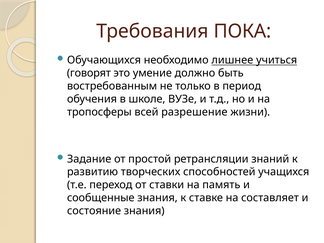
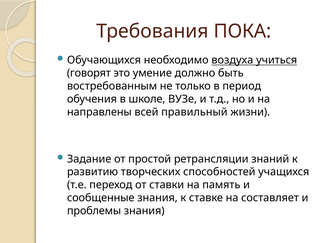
лишнее: лишнее -> воздуха
тропосферы: тропосферы -> направлены
разрешение: разрешение -> правильный
состояние: состояние -> проблемы
